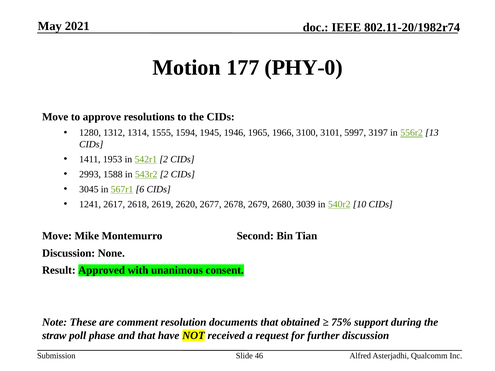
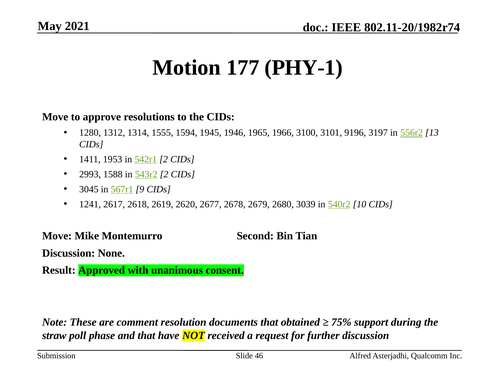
PHY-0: PHY-0 -> PHY-1
5997: 5997 -> 9196
6: 6 -> 9
